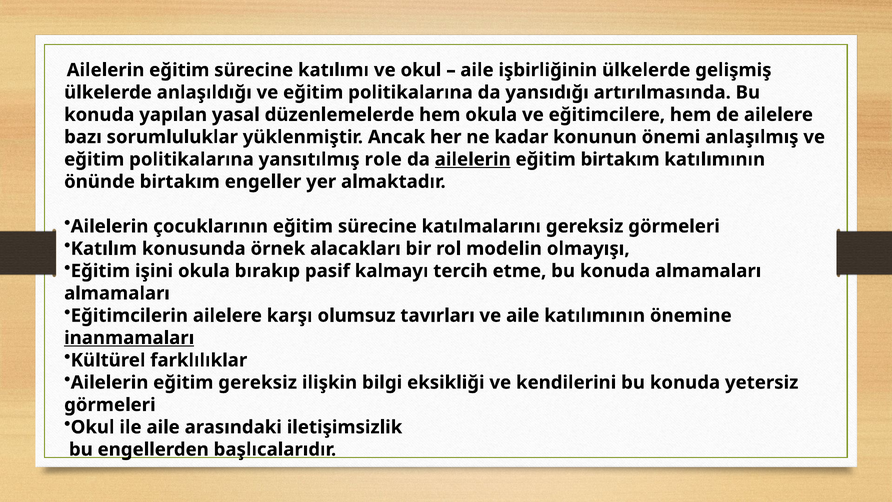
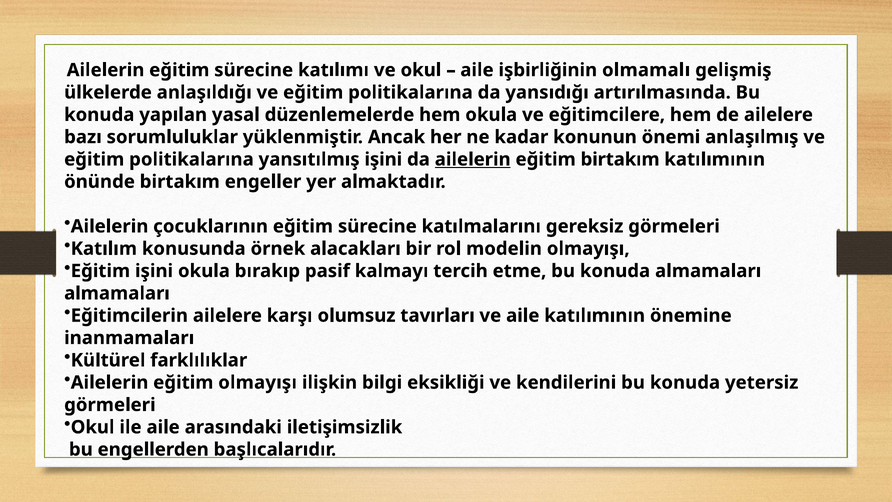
işbirliğinin ülkelerde: ülkelerde -> olmamalı
yansıtılmış role: role -> işini
inanmamaları underline: present -> none
eğitim gereksiz: gereksiz -> olmayışı
